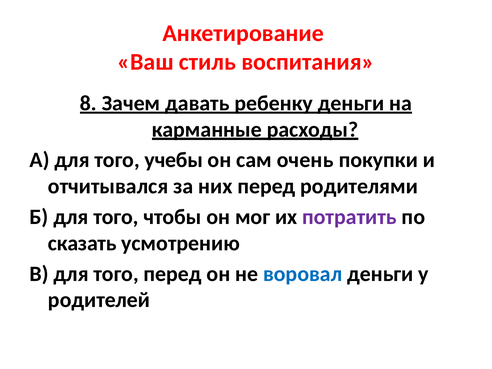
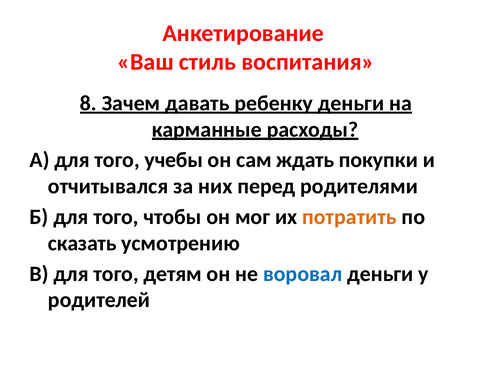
очень: очень -> ждать
потратить colour: purple -> orange
того перед: перед -> детям
